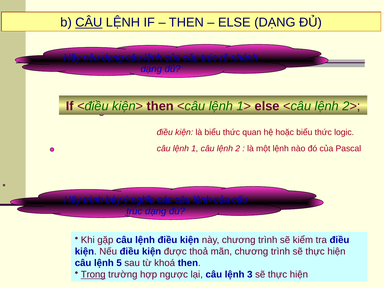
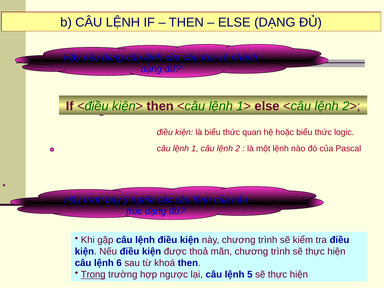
CÂU at (89, 23) underline: present -> none
5: 5 -> 6
3: 3 -> 5
